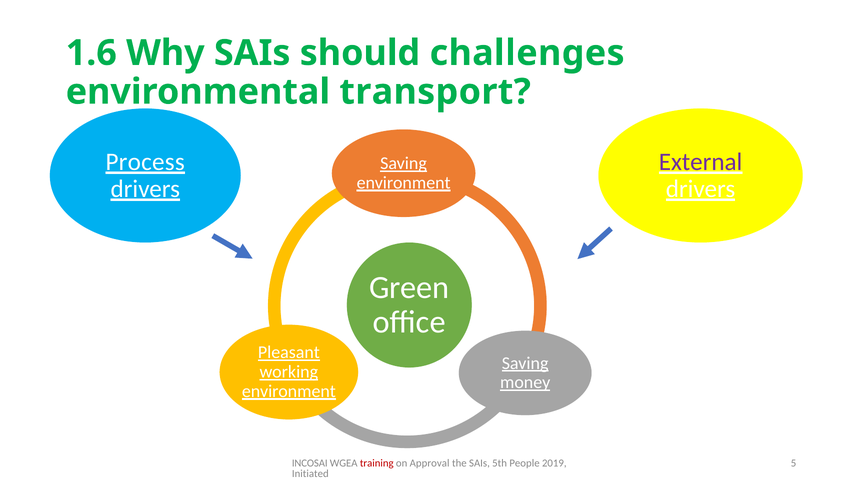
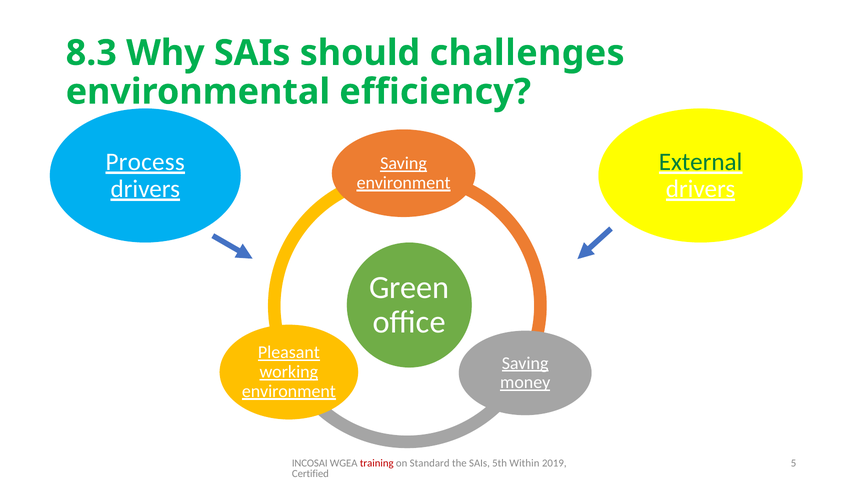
1.6: 1.6 -> 8.3
transport: transport -> efficiency
External colour: purple -> green
Approval: Approval -> Standard
People: People -> Within
Initiated: Initiated -> Certified
